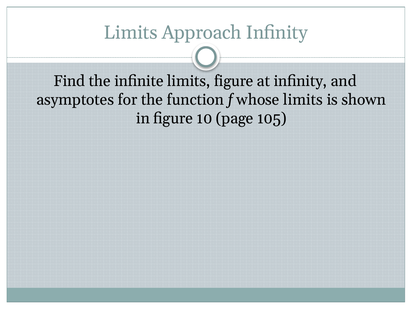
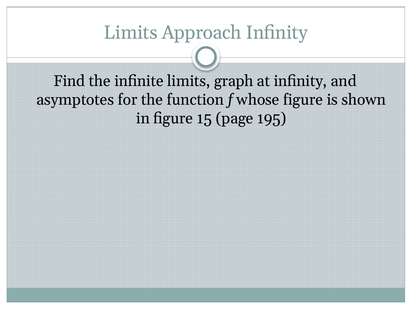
limits figure: figure -> graph
whose limits: limits -> figure
10: 10 -> 15
105: 105 -> 195
